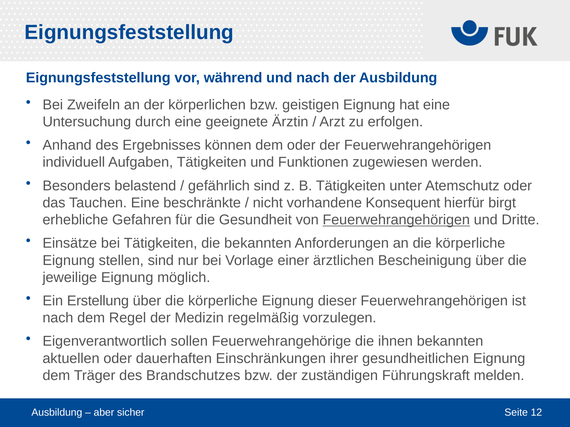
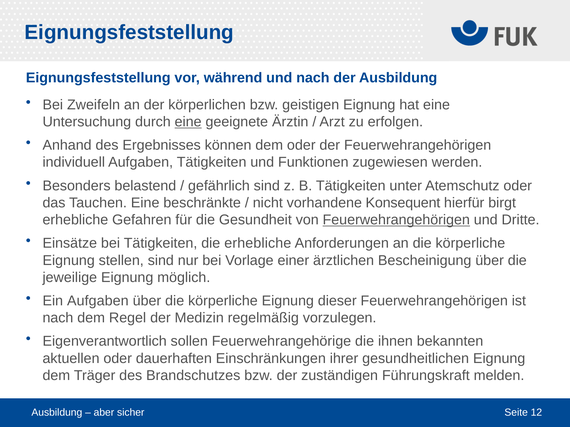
eine at (188, 122) underline: none -> present
die bekannten: bekannten -> erhebliche
Ein Erstellung: Erstellung -> Aufgaben
